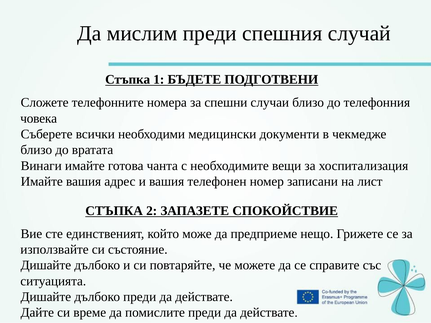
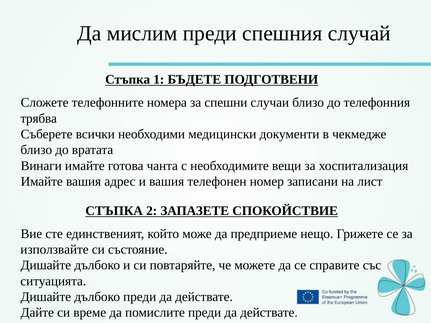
човека: човека -> трябва
